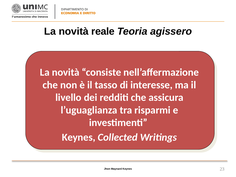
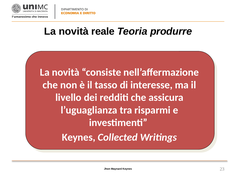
agissero: agissero -> produrre
